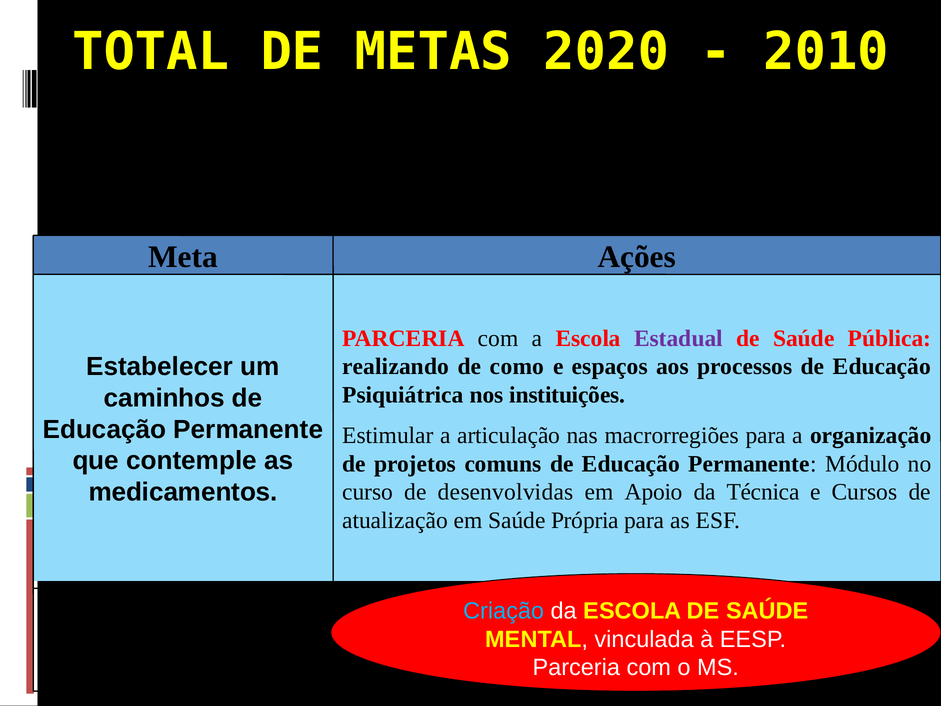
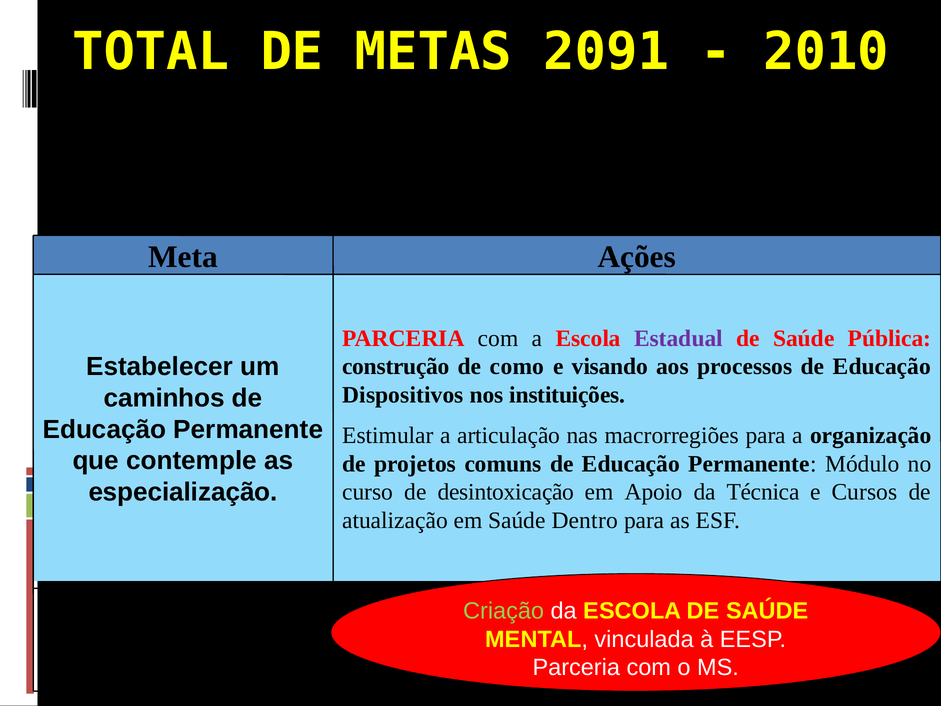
2020: 2020 -> 2091
realizando: realizando -> construção
espaços: espaços -> visando
Psiquiátrica: Psiquiátrica -> Dispositivos
medicamentos: medicamentos -> especialização
desenvolvidas: desenvolvidas -> desintoxicação
Própria: Própria -> Dentro
Criação colour: light blue -> light green
